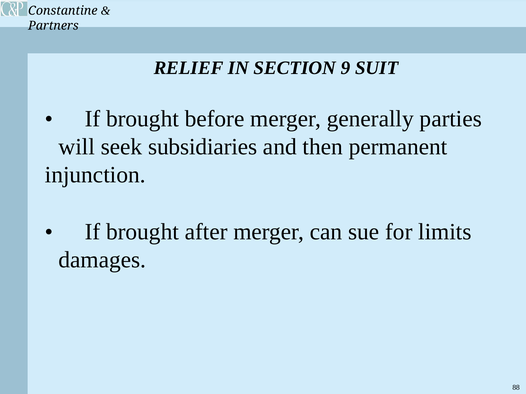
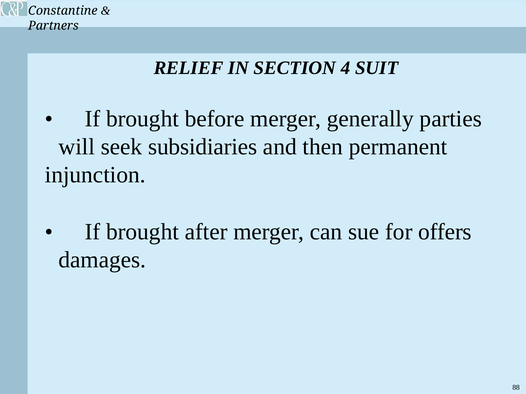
9: 9 -> 4
limits: limits -> offers
